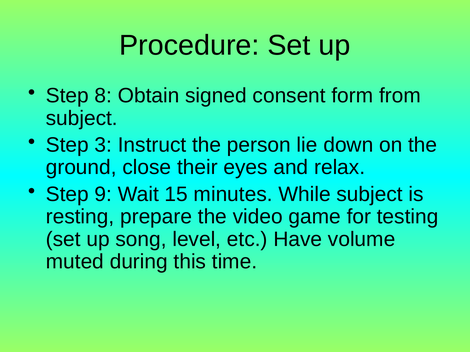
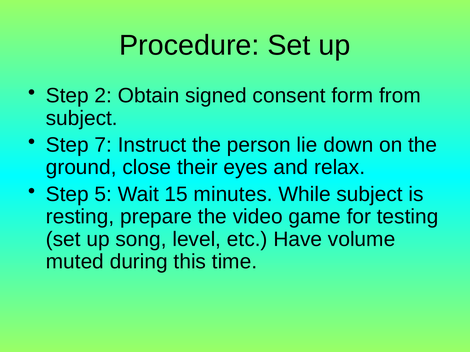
8: 8 -> 2
3: 3 -> 7
9: 9 -> 5
